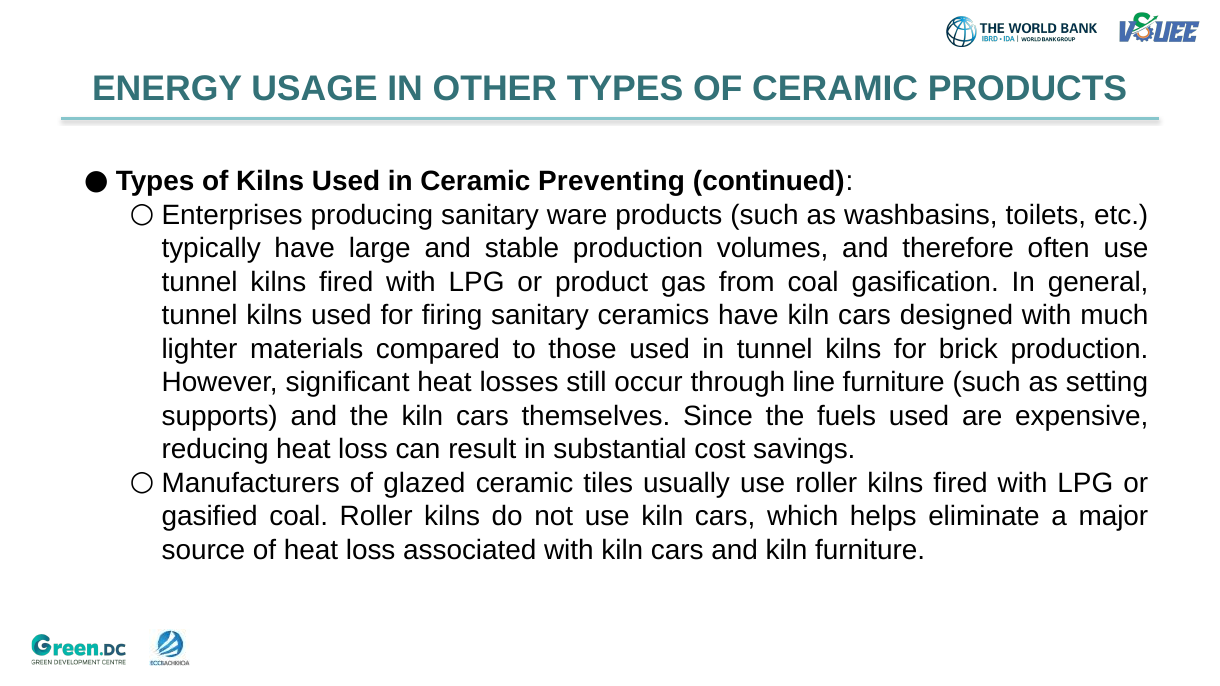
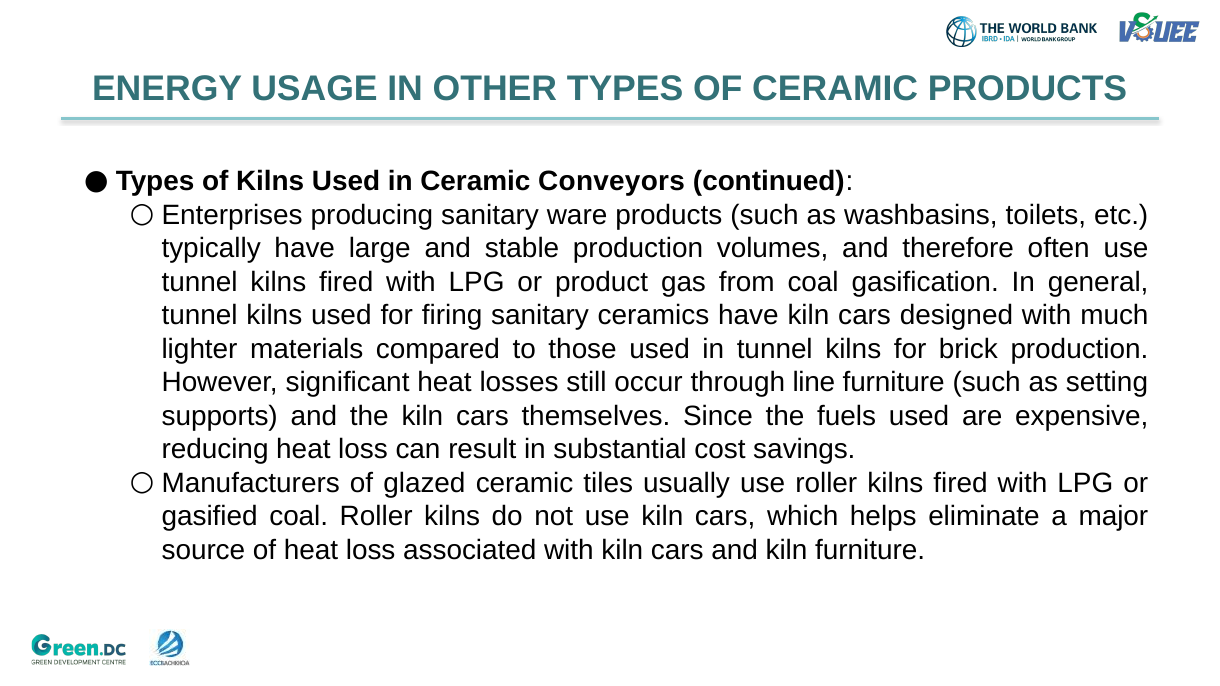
Preventing: Preventing -> Conveyors
